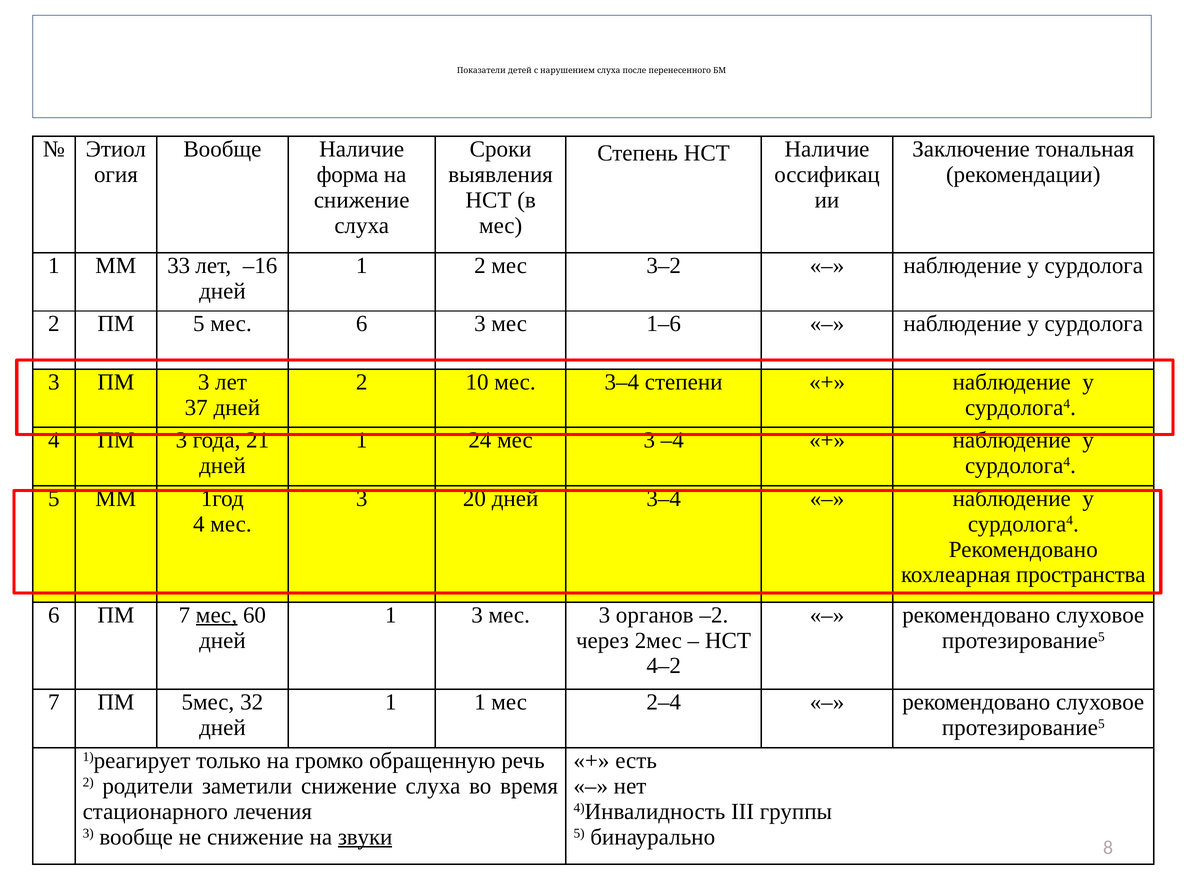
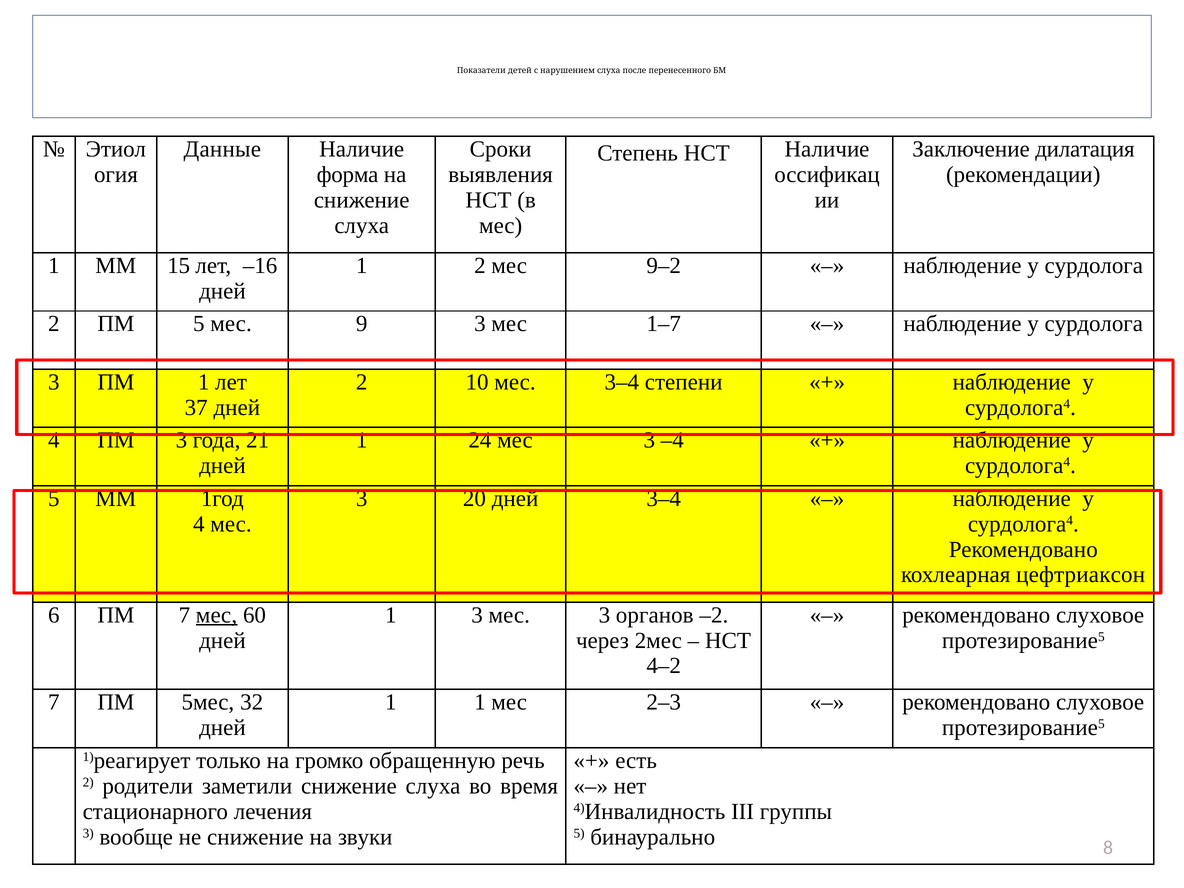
Вообще at (222, 149): Вообще -> Данные
тональная: тональная -> дилатация
33: 33 -> 15
3–2: 3–2 -> 9–2
мес 6: 6 -> 9
1–6: 1–6 -> 1–7
3 ПМ 3: 3 -> 1
пространства: пространства -> цефтриаксон
2–4: 2–4 -> 2–3
звуки underline: present -> none
